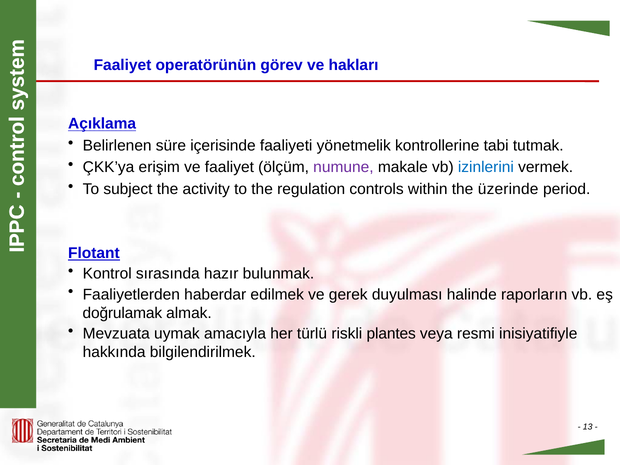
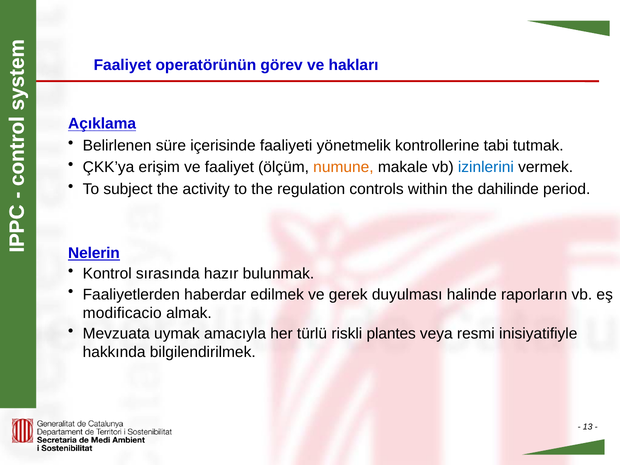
numune colour: purple -> orange
üzerinde: üzerinde -> dahilinde
Flotant: Flotant -> Nelerin
doğrulamak: doğrulamak -> modificacio
